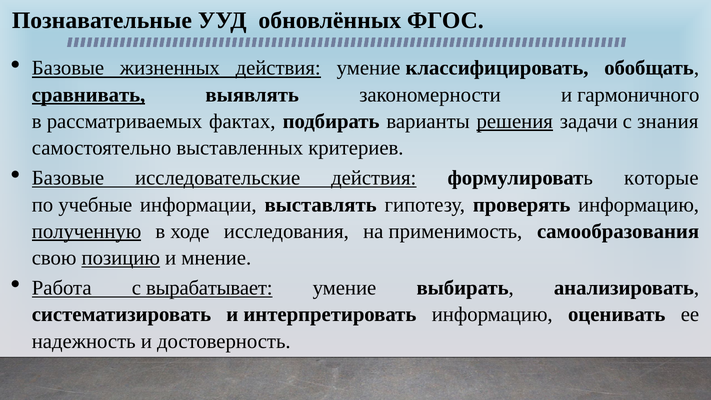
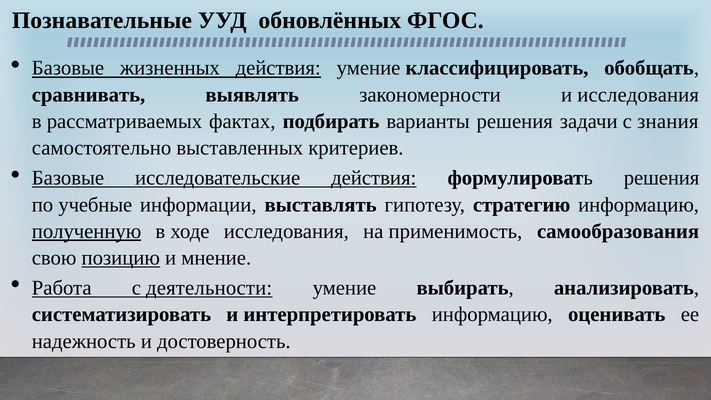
сравнивать underline: present -> none
и гармоничного: гармоничного -> исследования
решения at (515, 121) underline: present -> none
формулировать которые: которые -> решения
проверять: проверять -> стратегию
вырабатывает: вырабатывает -> деятельности
